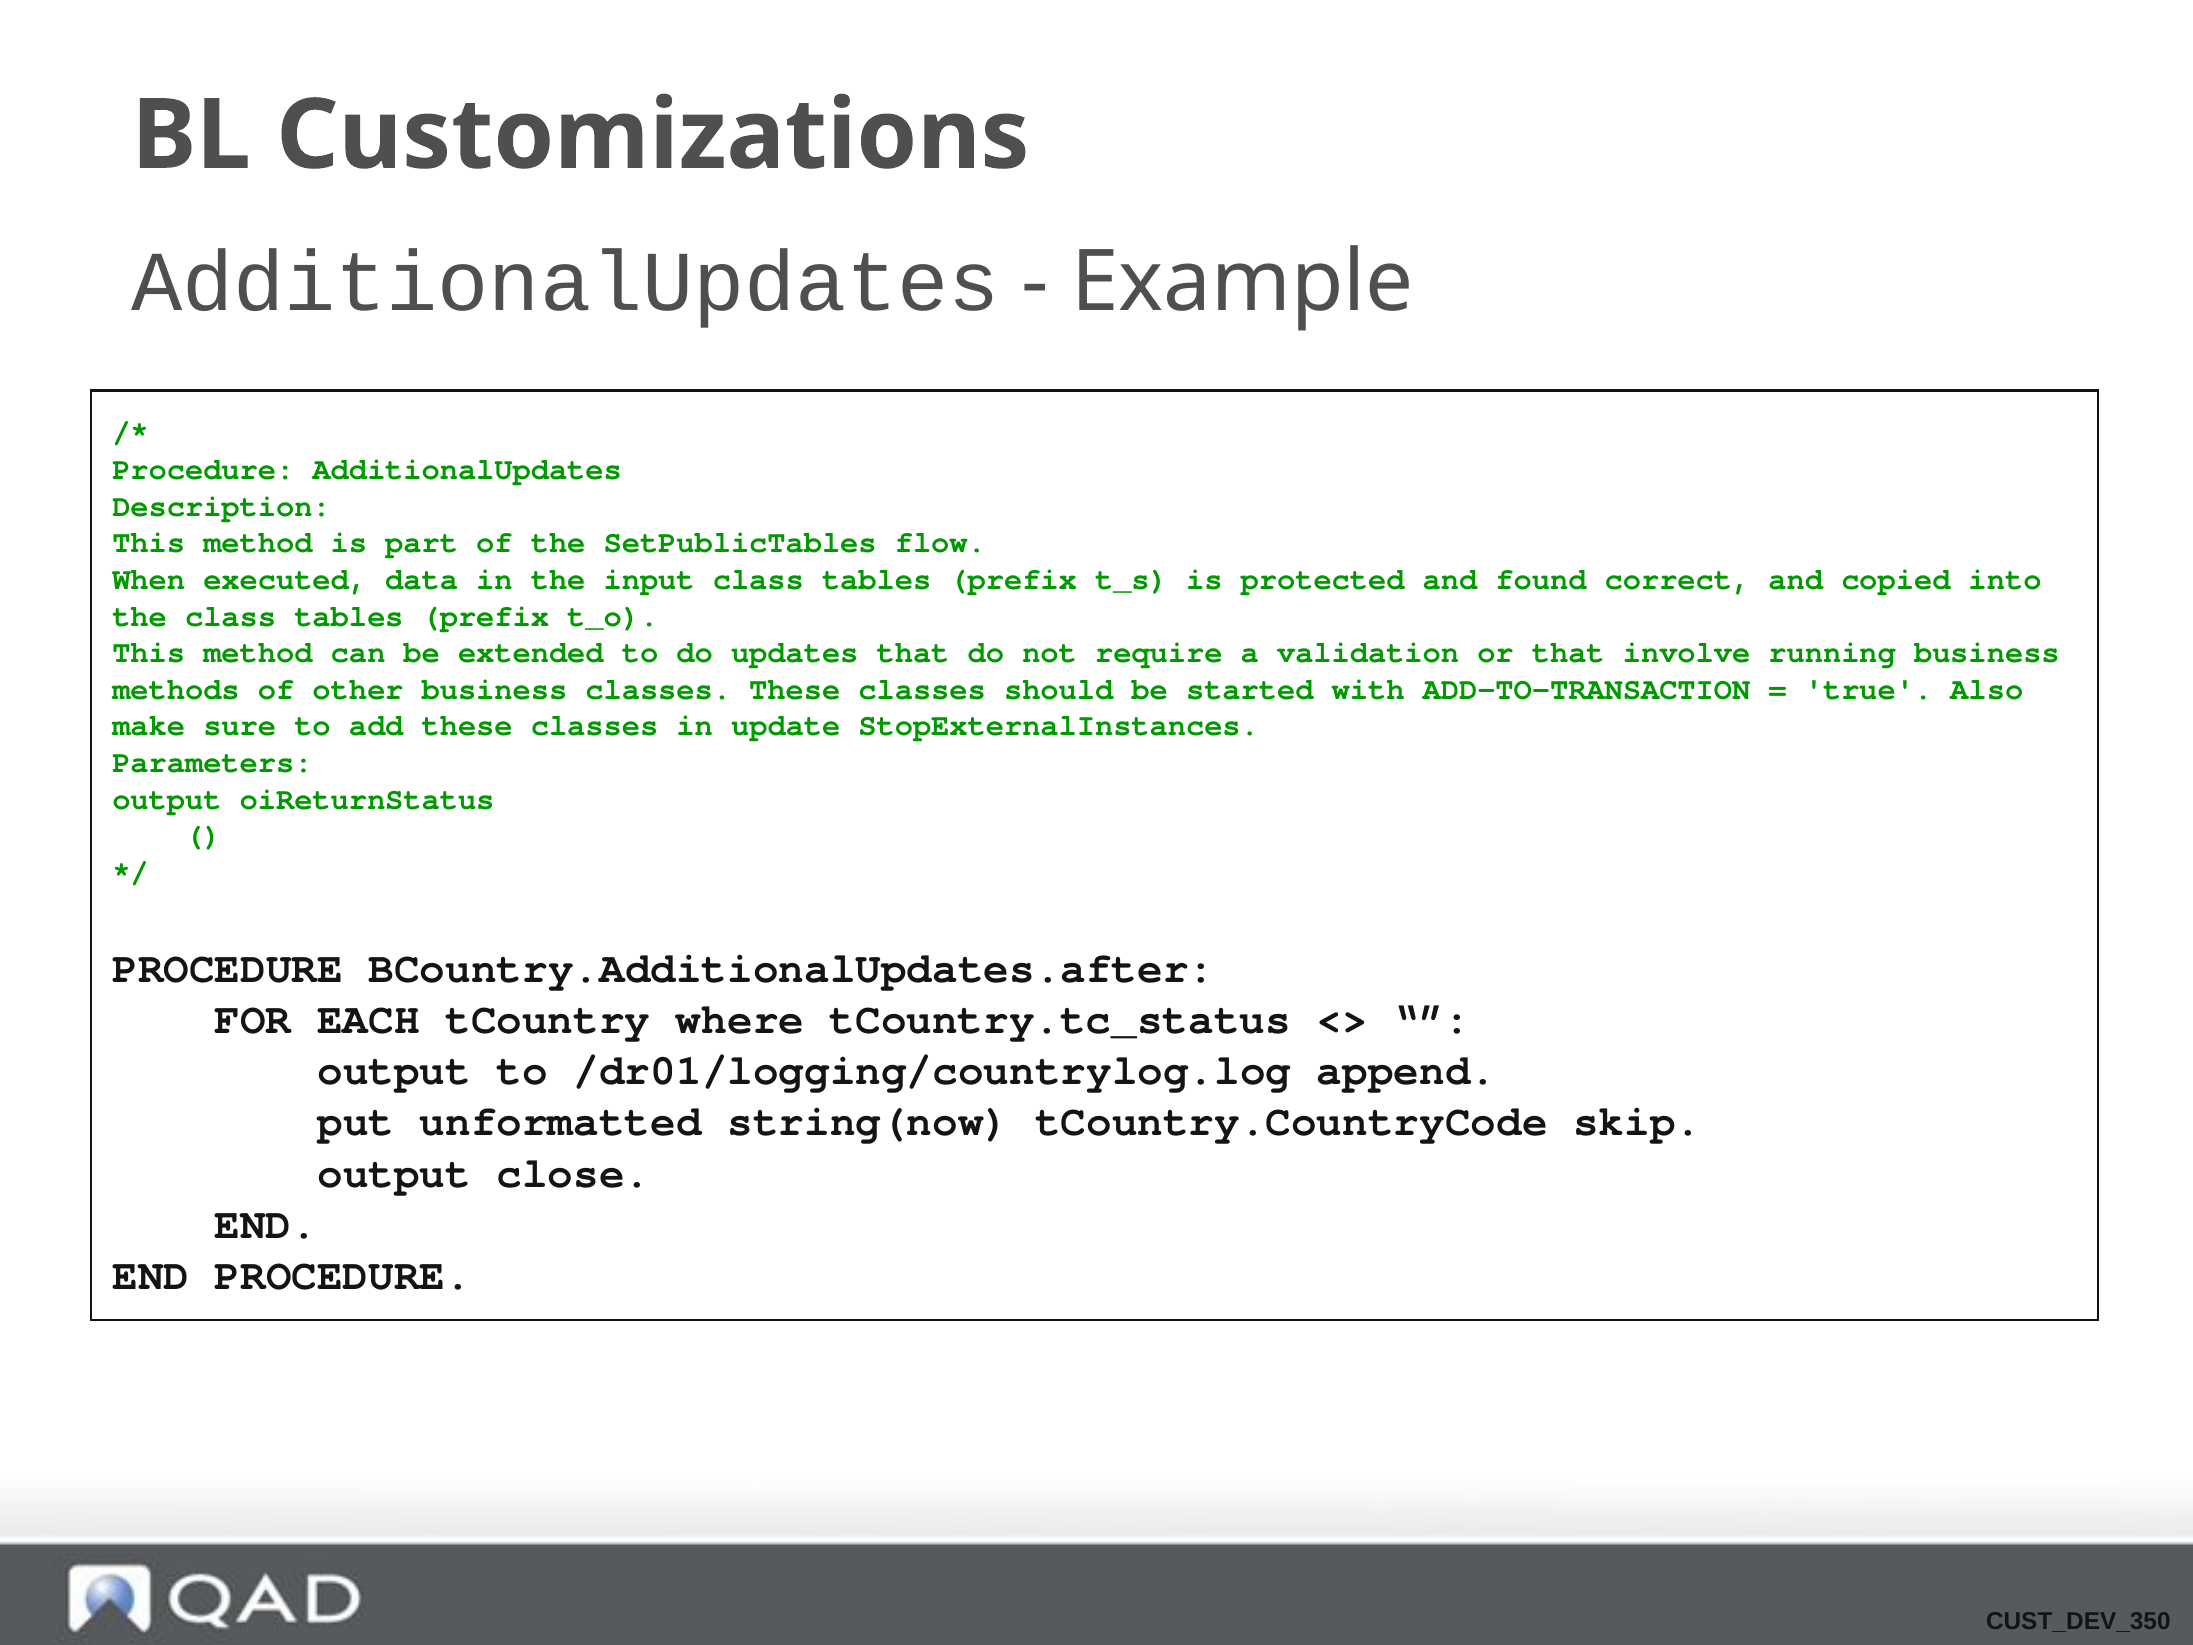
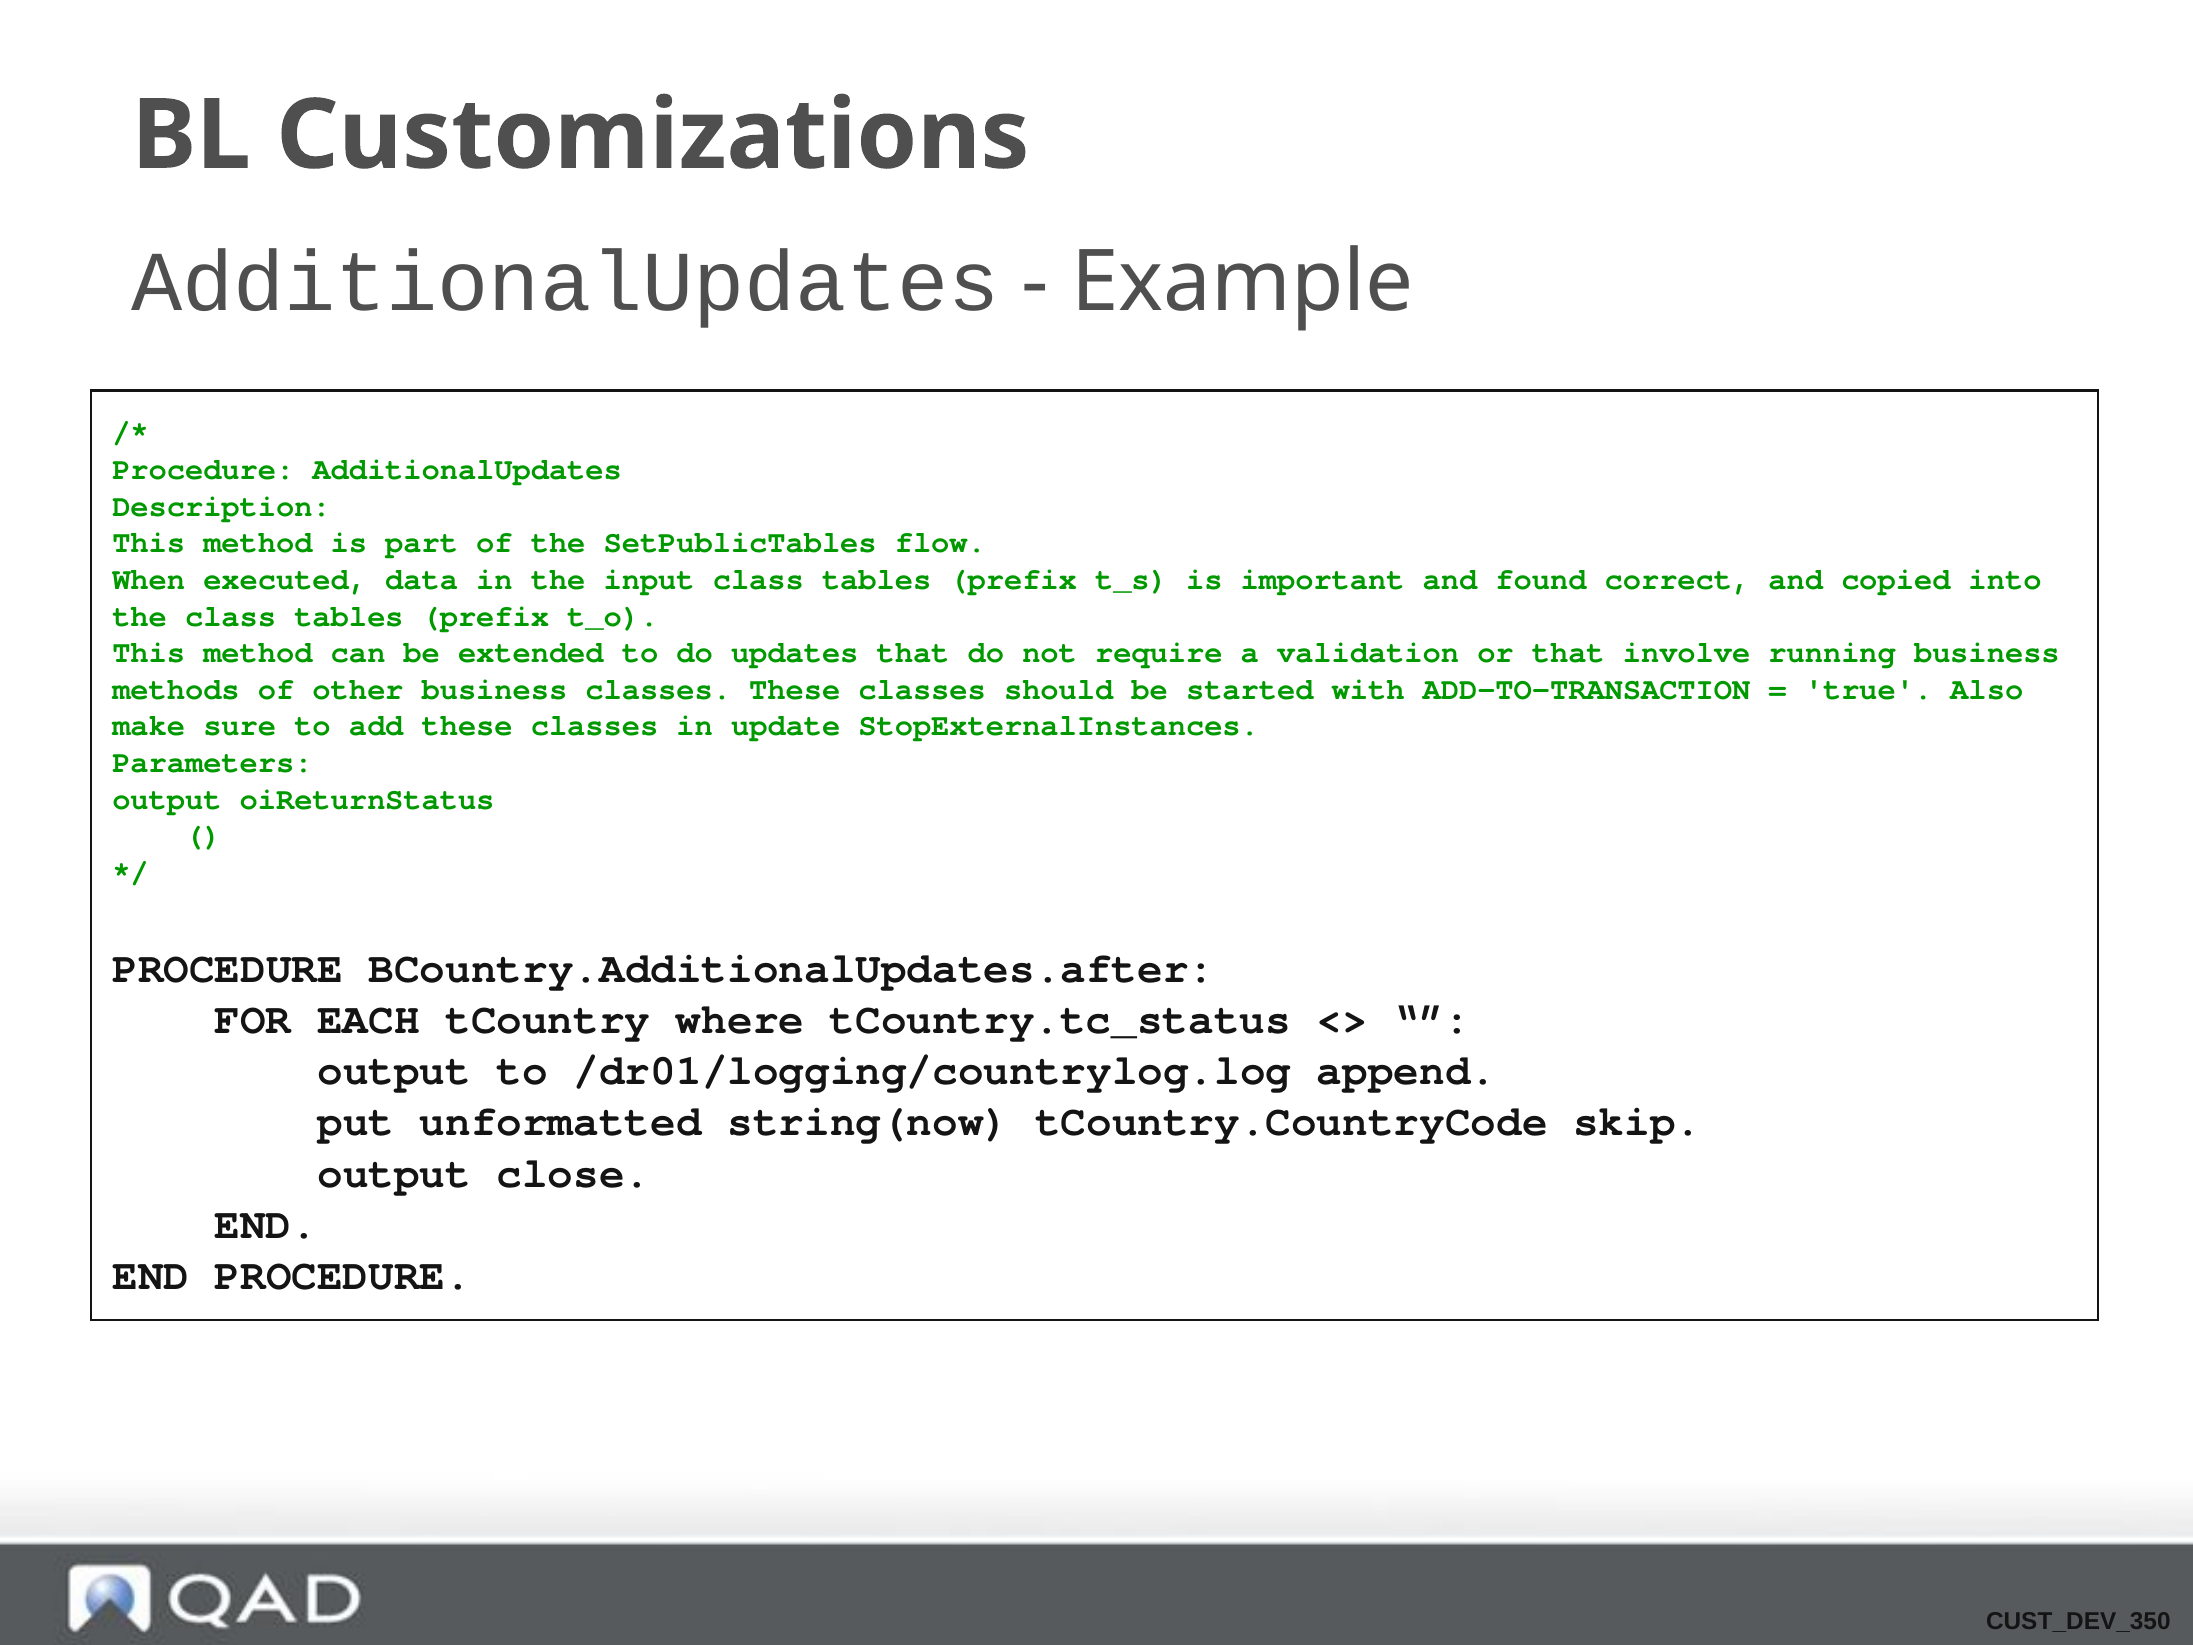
protected: protected -> important
